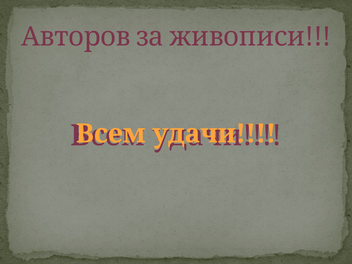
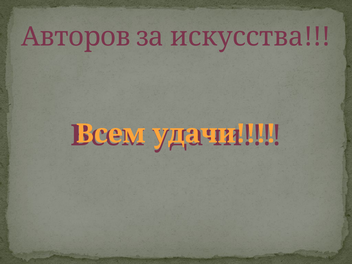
живописи: живописи -> искусства
